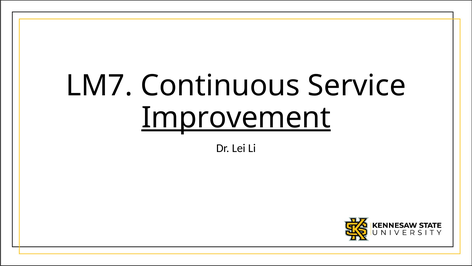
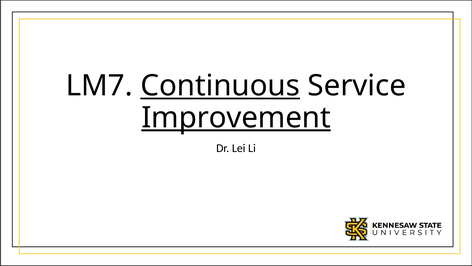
Continuous underline: none -> present
